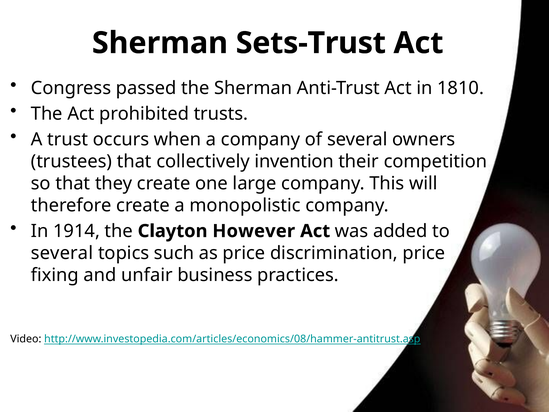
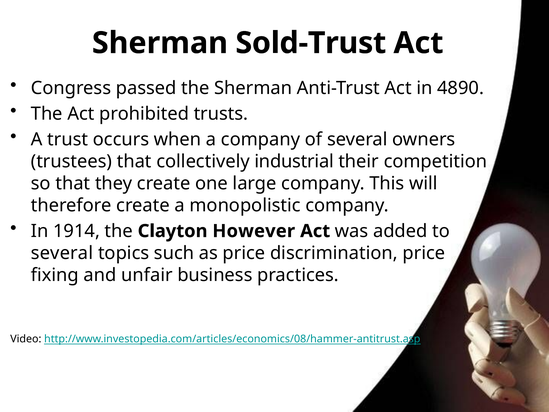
Sets-Trust: Sets-Trust -> Sold-Trust
1810: 1810 -> 4890
invention: invention -> industrial
